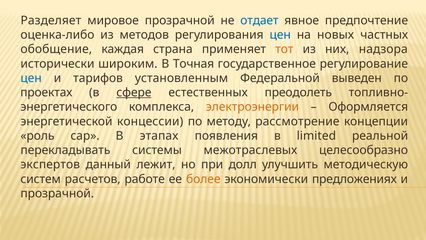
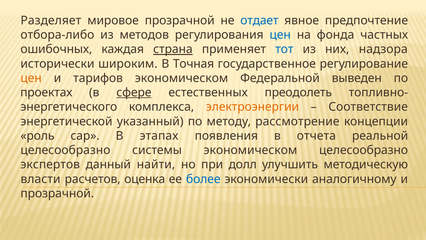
оценка-либо: оценка-либо -> отбора-либо
новых: новых -> фонда
обобщение: обобщение -> ошибочных
страна underline: none -> present
тот colour: orange -> blue
цен at (31, 78) colour: blue -> orange
тарифов установленным: установленным -> экономическом
Оформляется: Оформляется -> Соответствие
концессии: концессии -> указанный
limited: limited -> отчета
перекладывать at (65, 150): перекладывать -> целесообразно
системы межотраслевых: межотраслевых -> экономическом
лежит: лежит -> найти
систем: систем -> власти
работе: работе -> оценка
более colour: orange -> blue
предложениях: предложениях -> аналогичному
